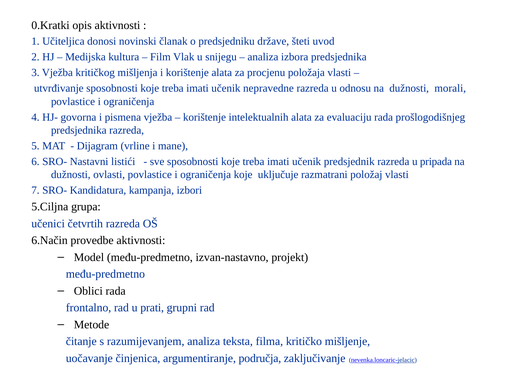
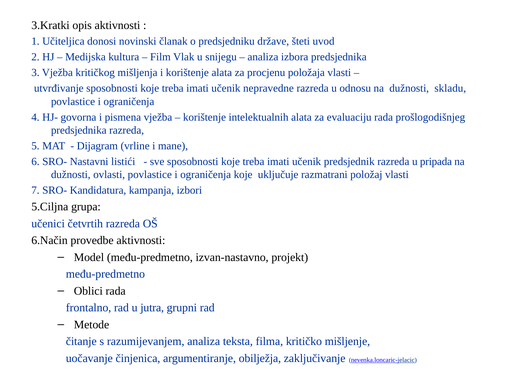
0.Kratki: 0.Kratki -> 3.Kratki
morali: morali -> skladu
prati: prati -> jutra
područja: područja -> obilježja
